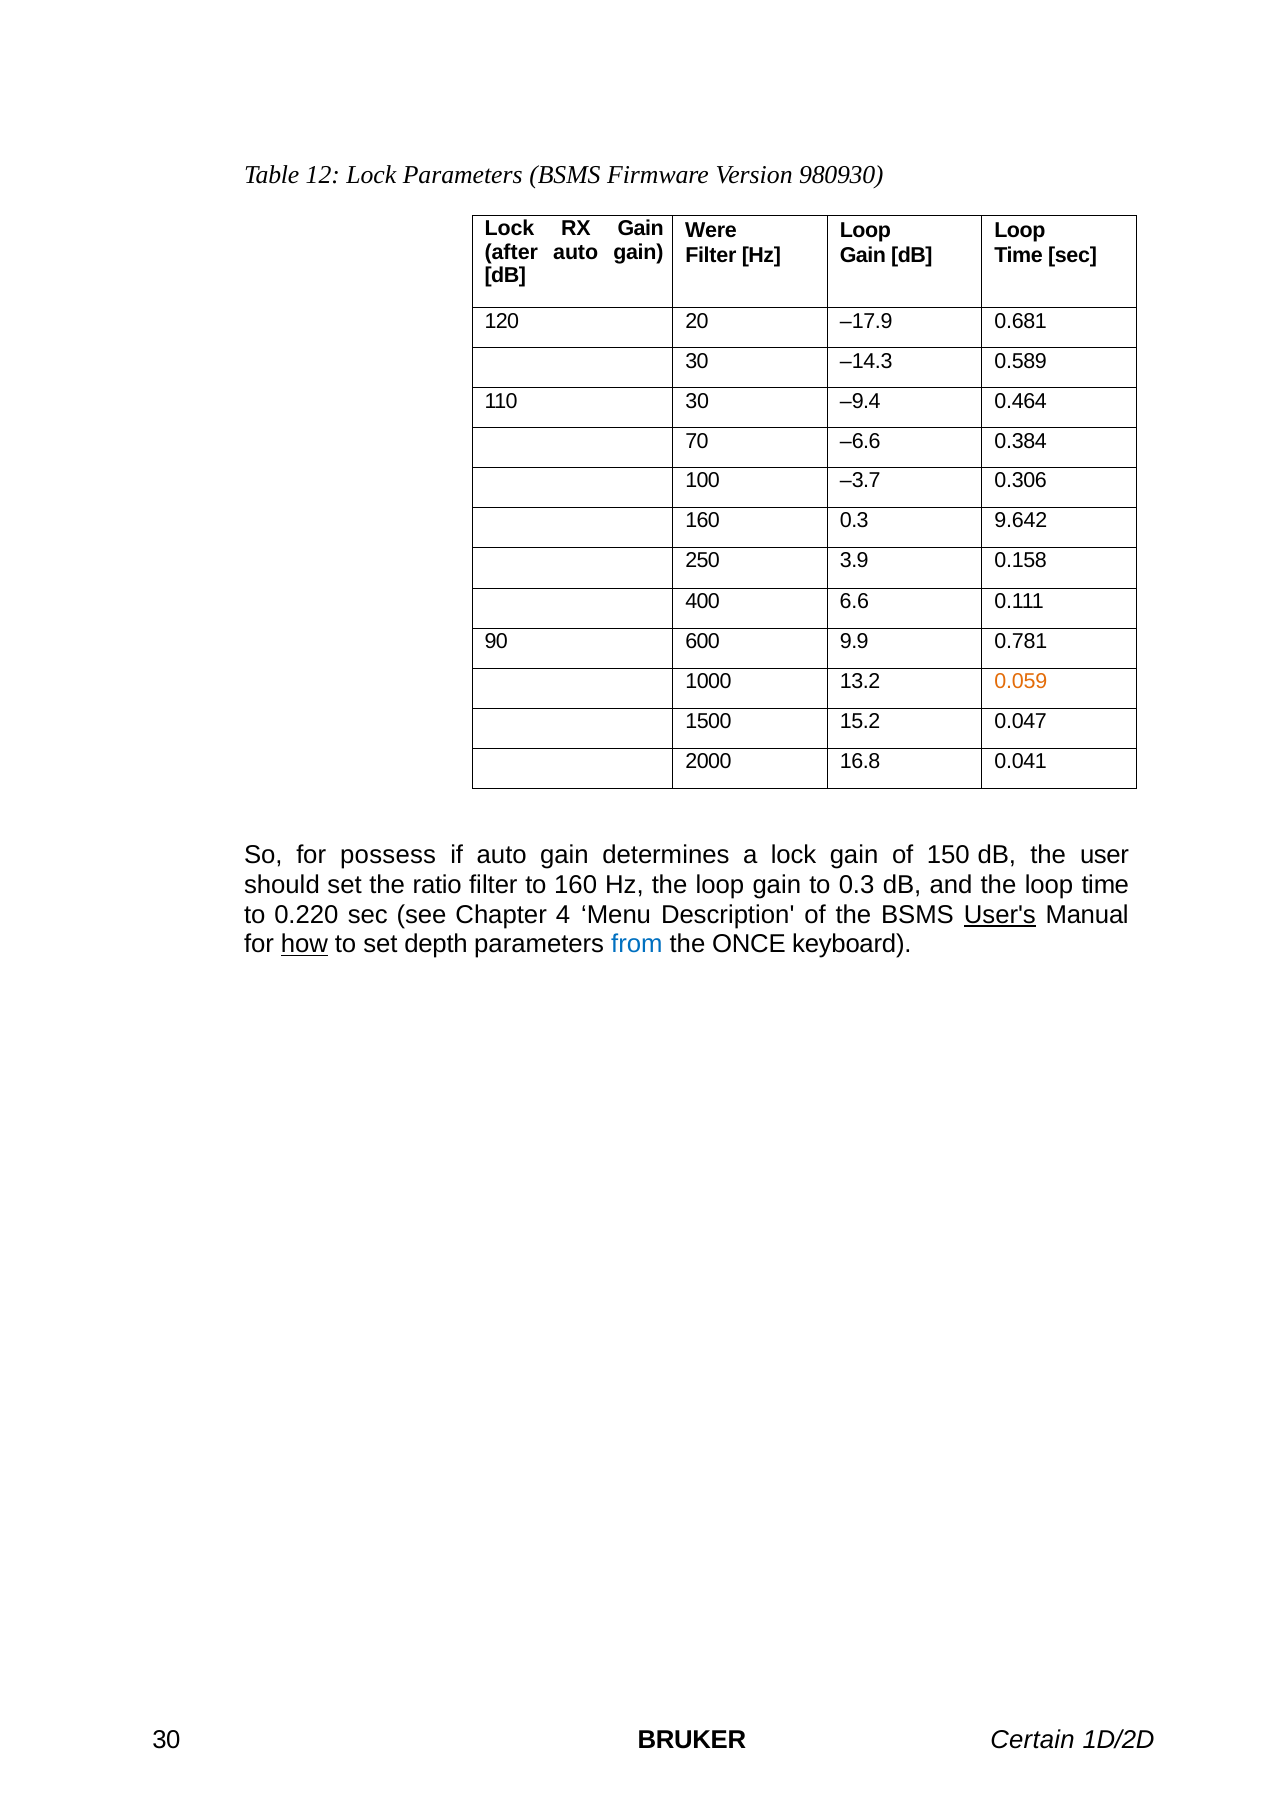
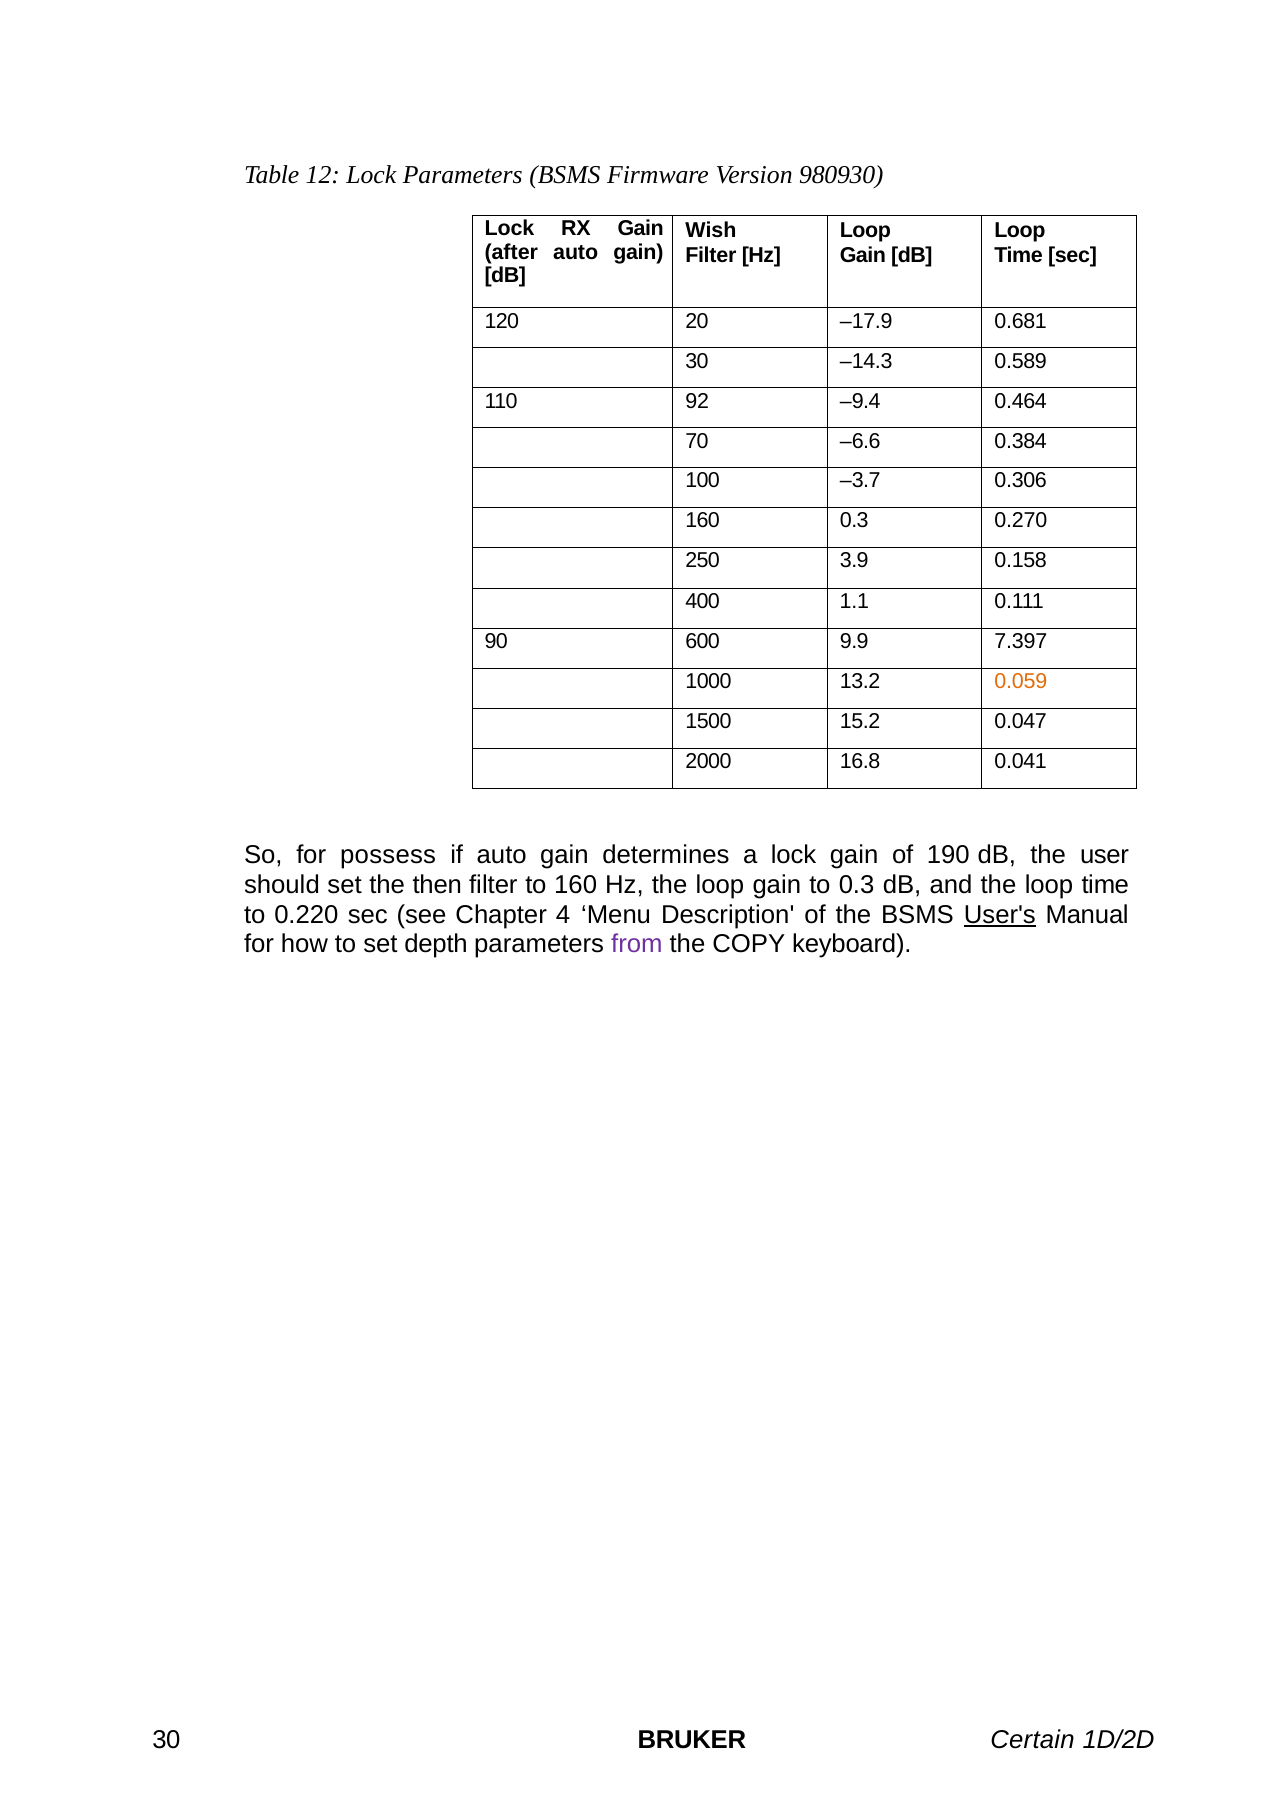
Were: Were -> Wish
110 30: 30 -> 92
9.642: 9.642 -> 0.270
6.6: 6.6 -> 1.1
0.781: 0.781 -> 7.397
150: 150 -> 190
ratio: ratio -> then
how underline: present -> none
from colour: blue -> purple
ONCE: ONCE -> COPY
